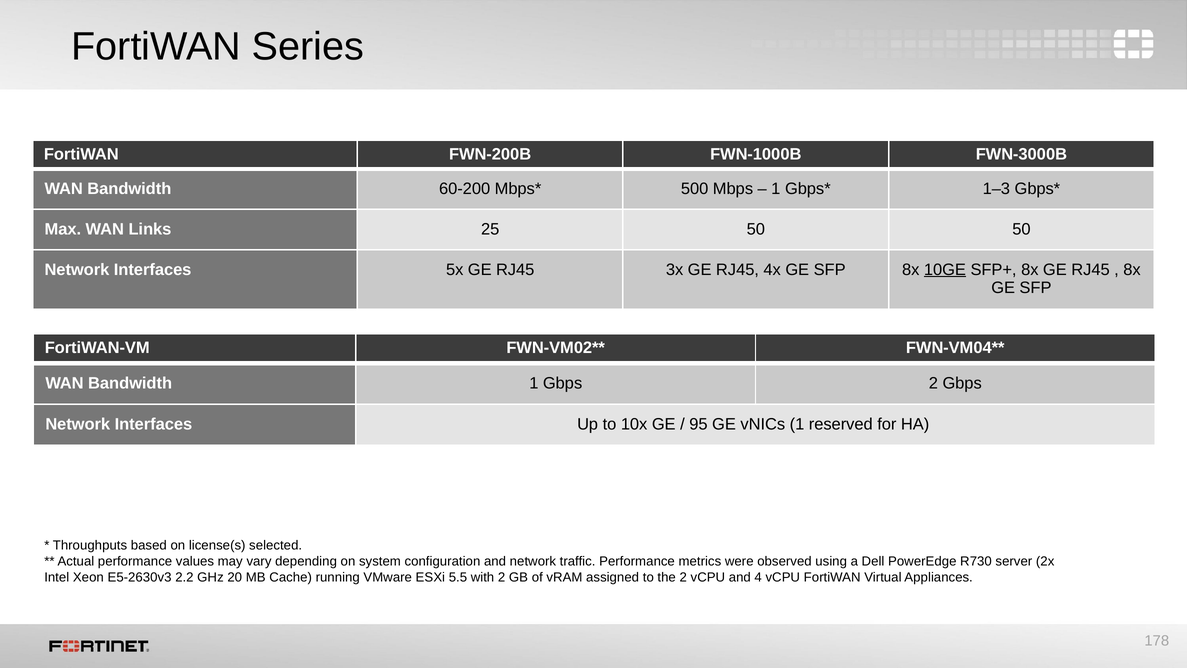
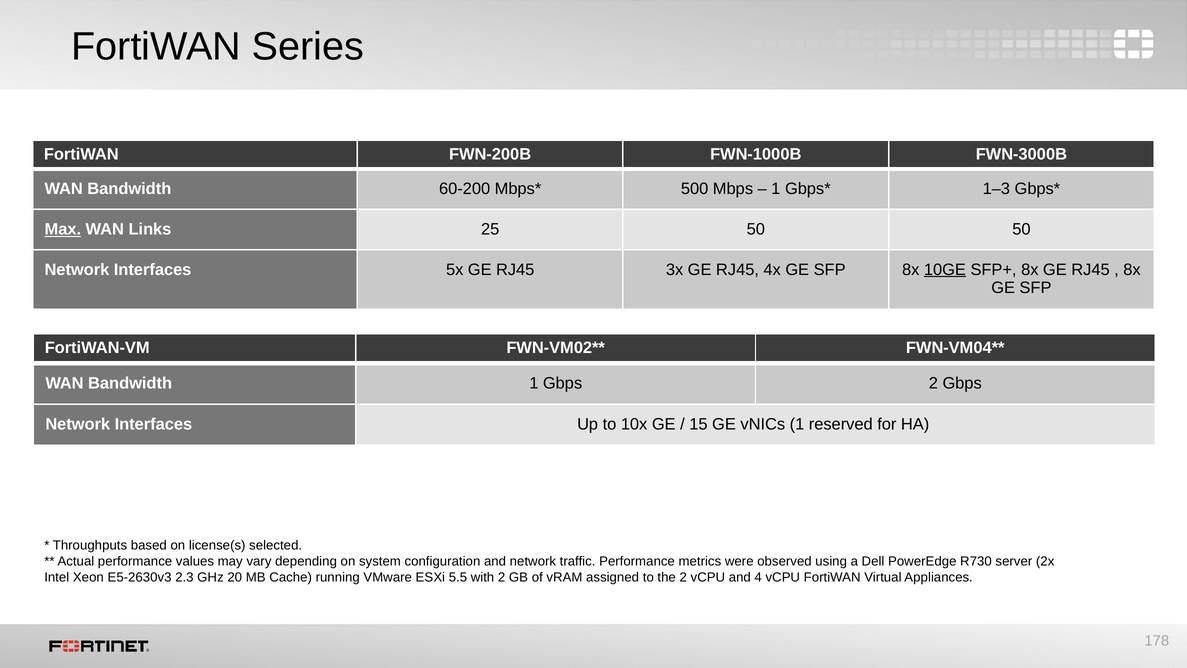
Max underline: none -> present
95: 95 -> 15
2.2: 2.2 -> 2.3
